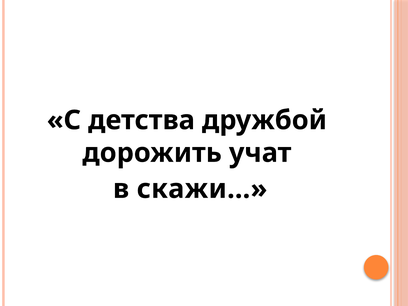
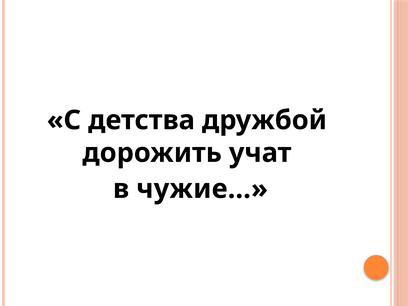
скажи…: скажи… -> чужие…
